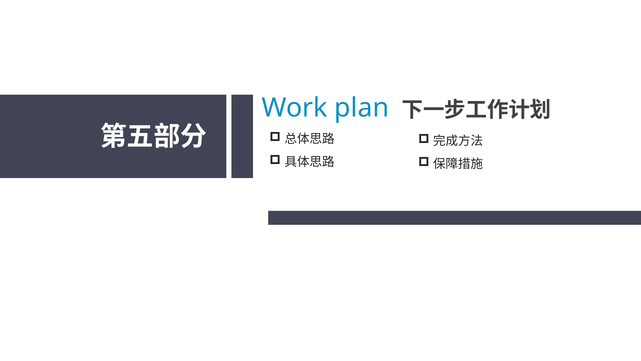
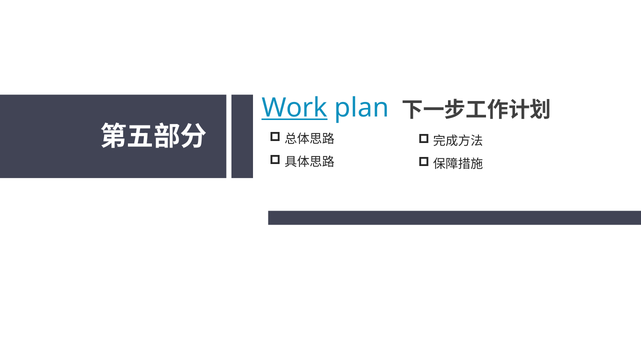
Work underline: none -> present
